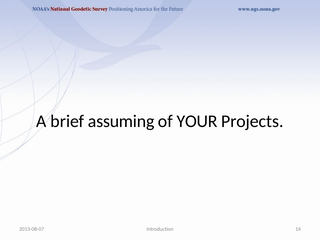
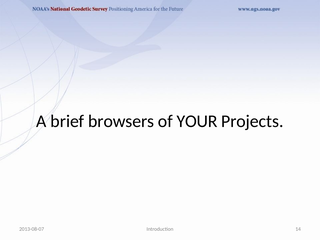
assuming: assuming -> browsers
